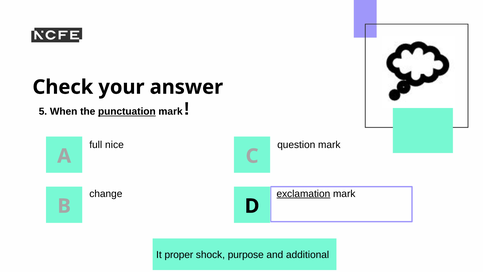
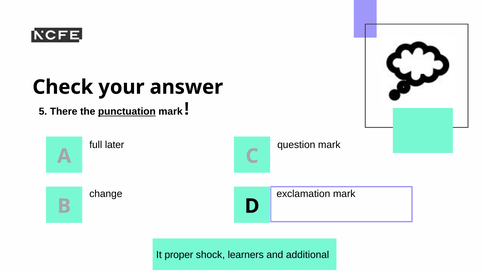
When: When -> There
nice: nice -> later
exclamation underline: present -> none
purpose: purpose -> learners
